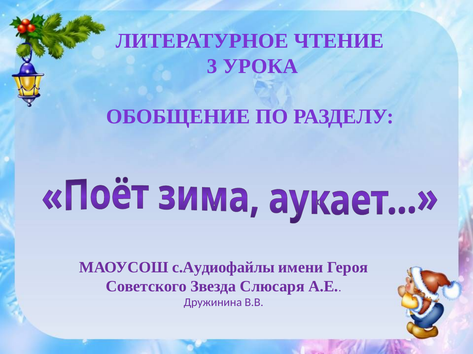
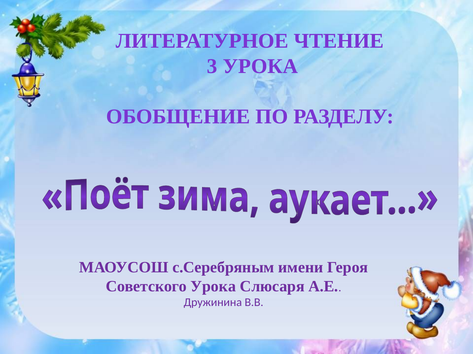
с.Аудиофайлы: с.Аудиофайлы -> с.Серебряным
Советского Звезда: Звезда -> Урока
